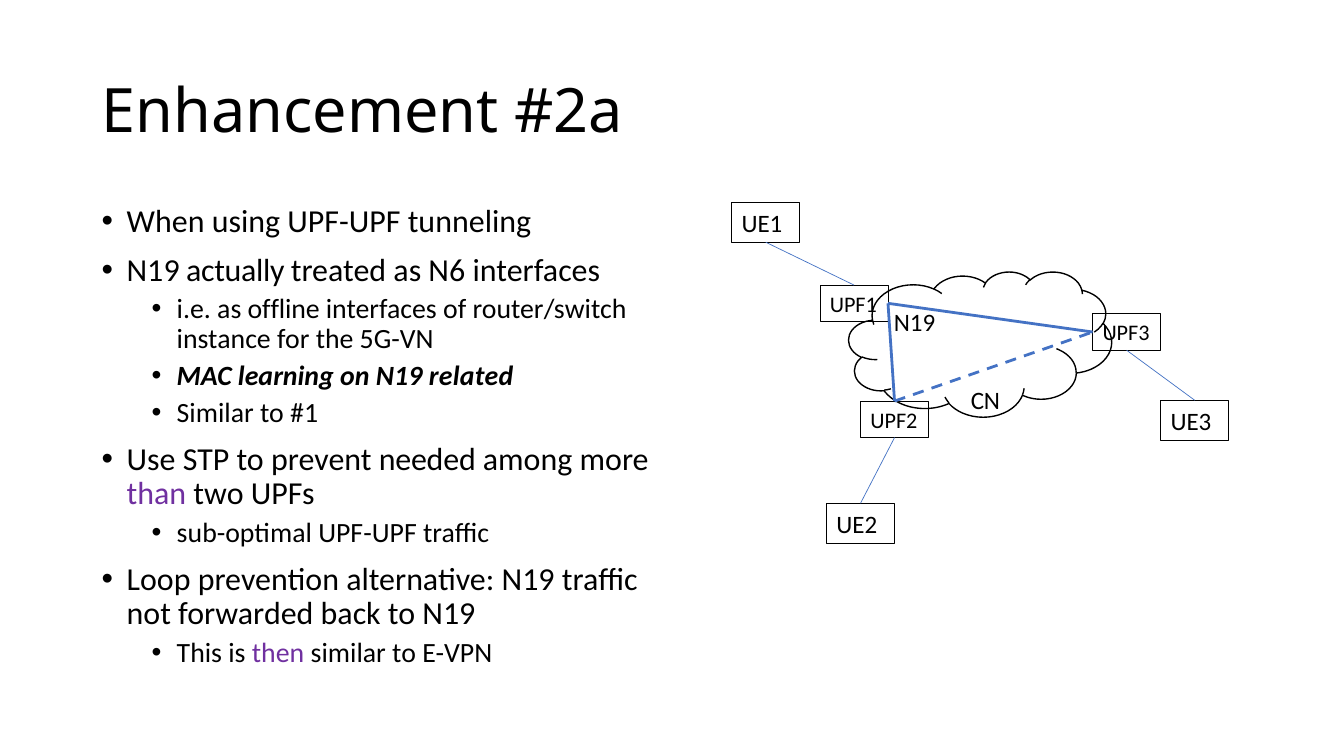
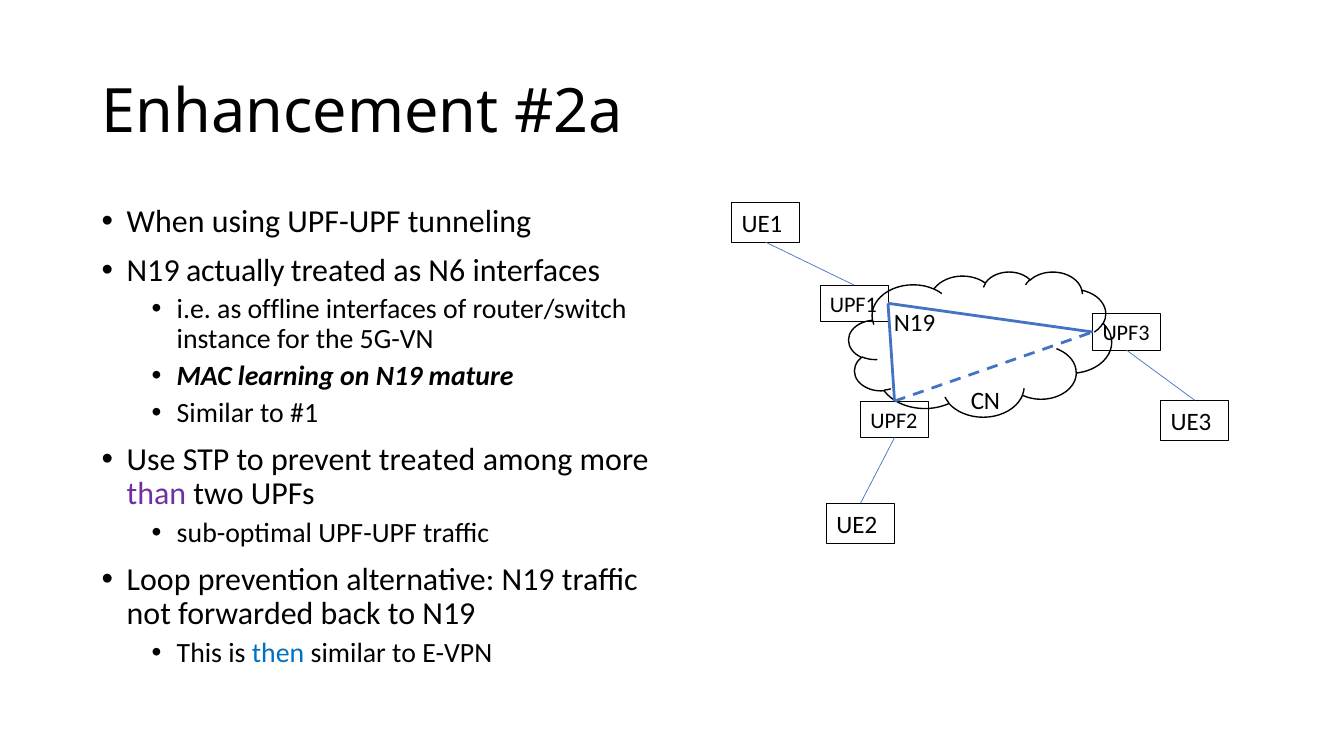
related: related -> mature
prevent needed: needed -> treated
then colour: purple -> blue
